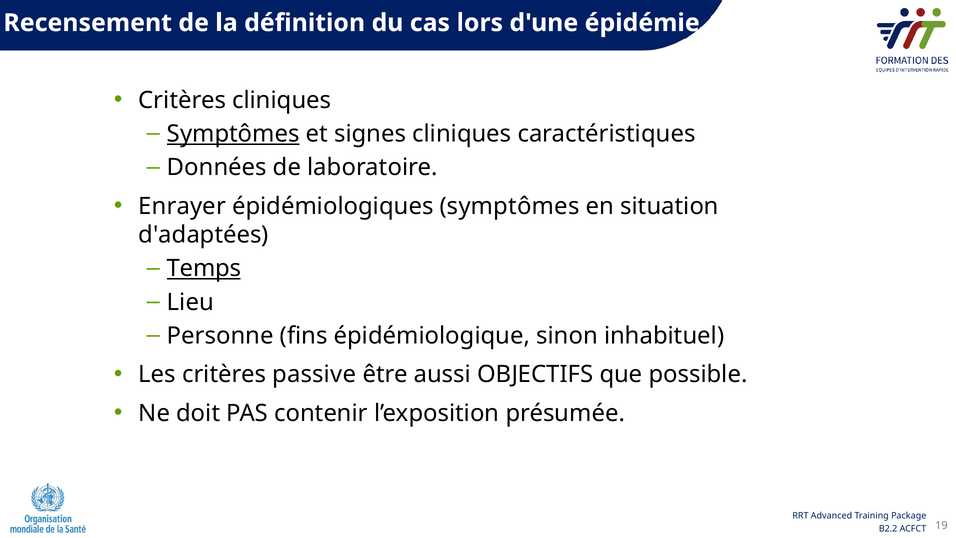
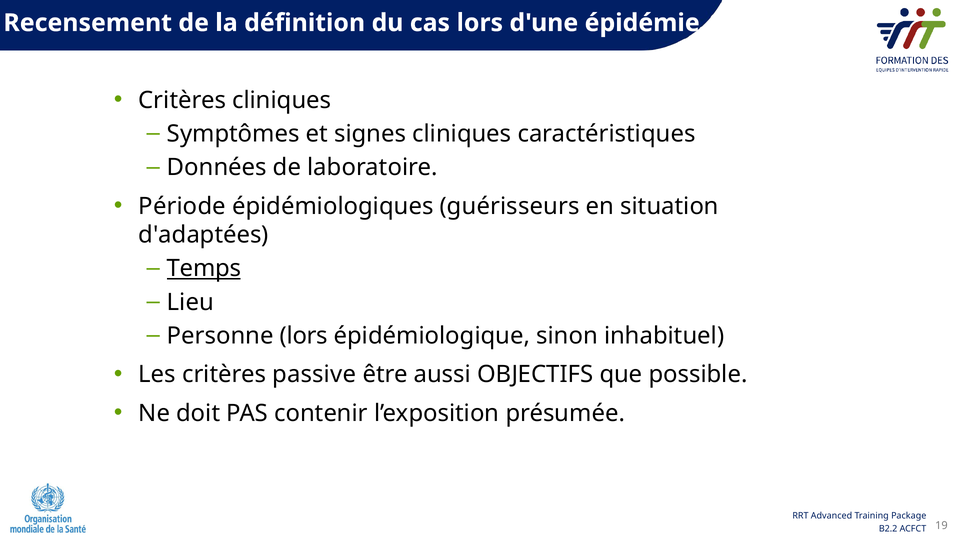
Symptômes at (233, 134) underline: present -> none
Enrayer: Enrayer -> Période
épidémiologiques symptômes: symptômes -> guérisseurs
Personne fins: fins -> lors
